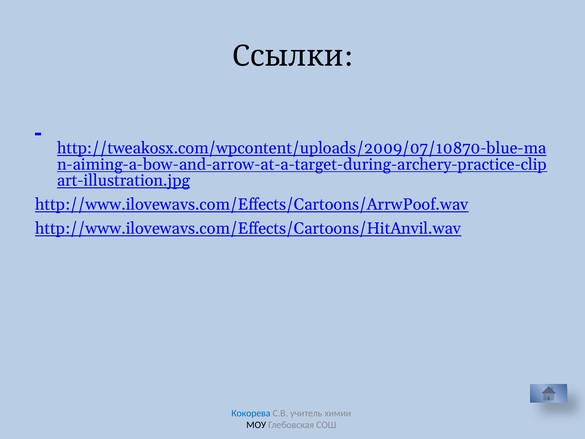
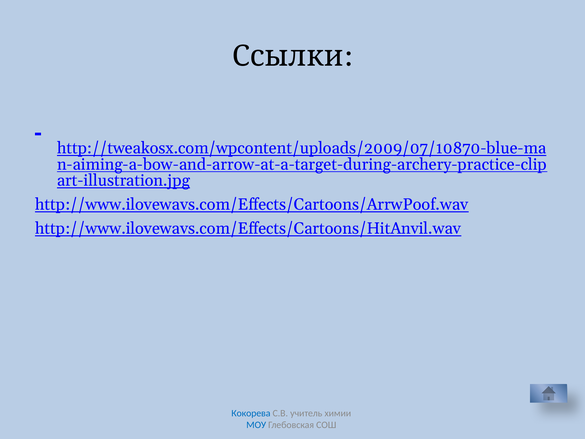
МОУ colour: black -> blue
